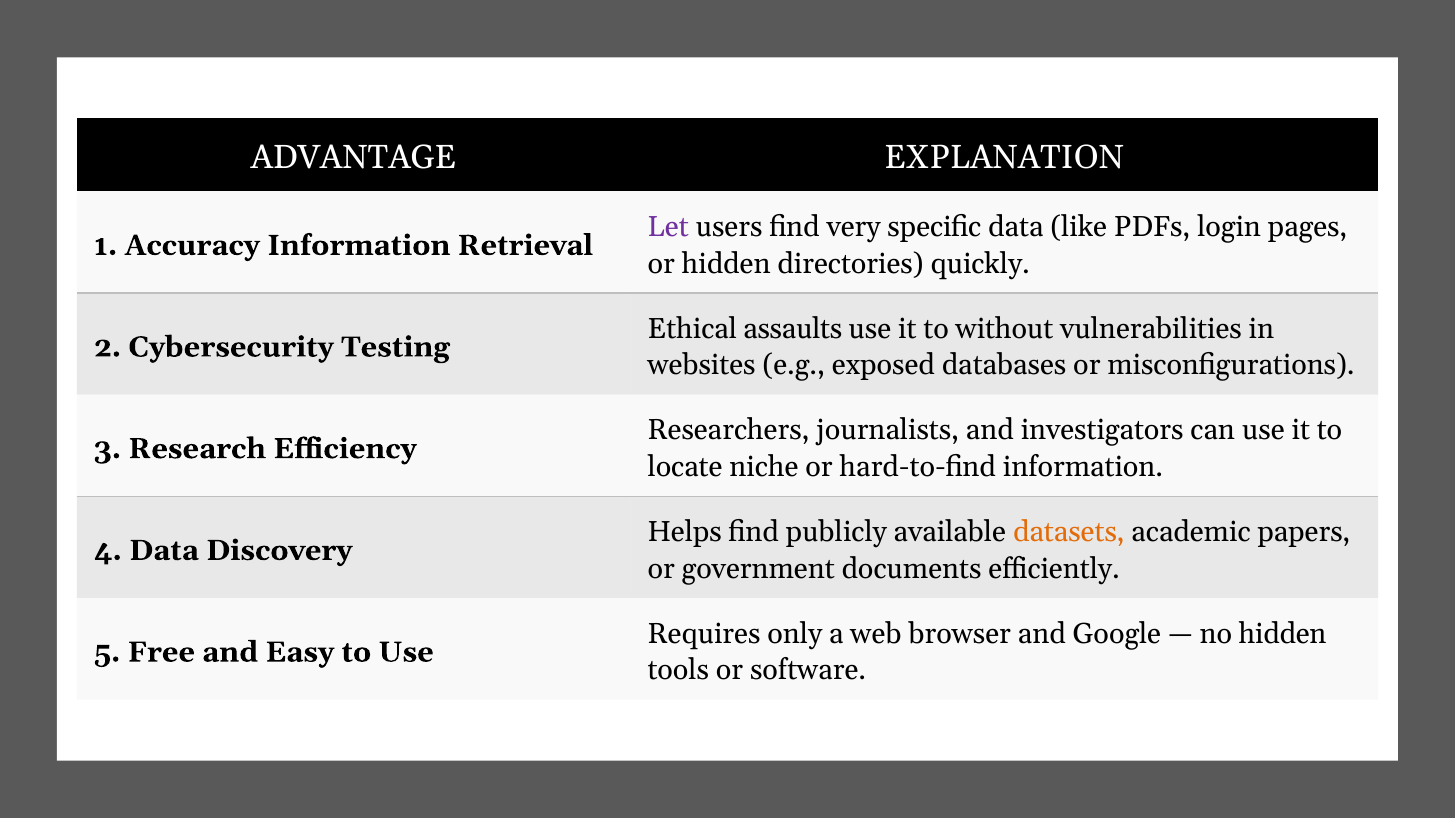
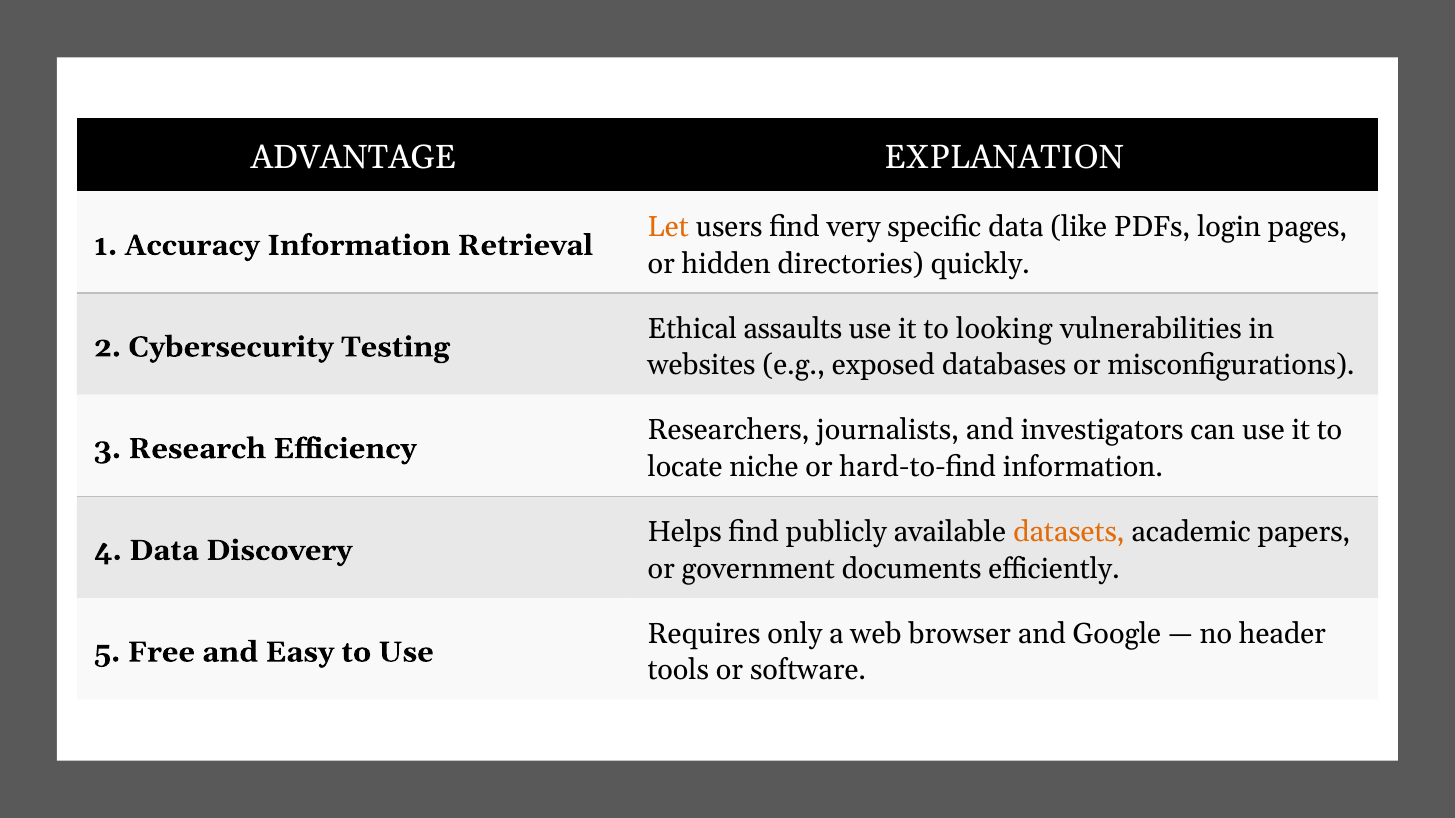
Let colour: purple -> orange
without: without -> looking
no hidden: hidden -> header
